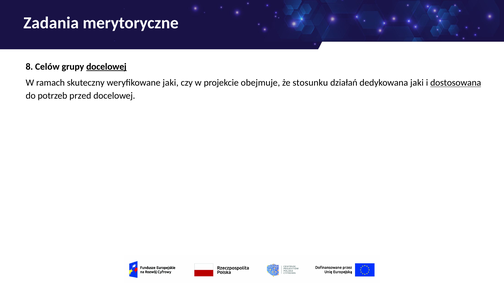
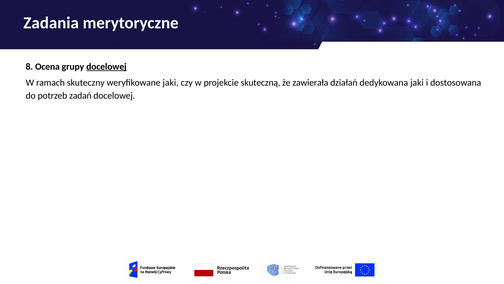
Celów: Celów -> Ocena
obejmuje: obejmuje -> skuteczną
stosunku: stosunku -> zawierała
dostosowana underline: present -> none
przed: przed -> zadań
